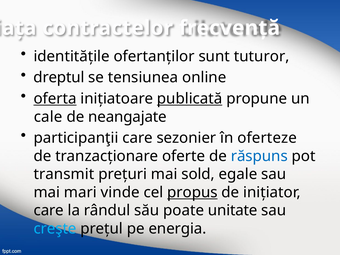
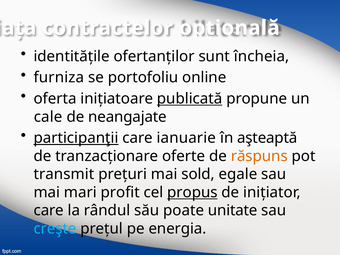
frecvenţă: frecvenţă -> opţională
tuturor: tuturor -> încheia
dreptul: dreptul -> furniza
tensiunea: tensiunea -> portofoliu
oferta underline: present -> none
participanţii underline: none -> present
sezonier: sezonier -> ianuarie
oferteze: oferteze -> aşteaptă
răspuns colour: blue -> orange
vinde: vinde -> profit
